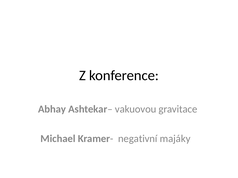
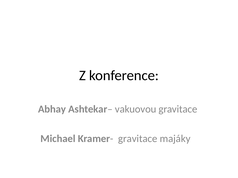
Kramer- negativní: negativní -> gravitace
